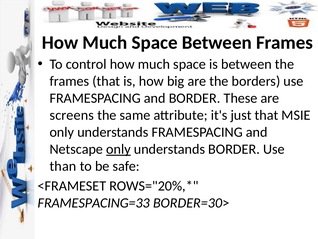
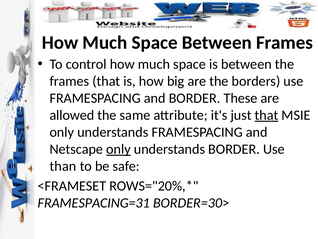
screens: screens -> allowed
that at (266, 115) underline: none -> present
FRAMESPACING=33: FRAMESPACING=33 -> FRAMESPACING=31
